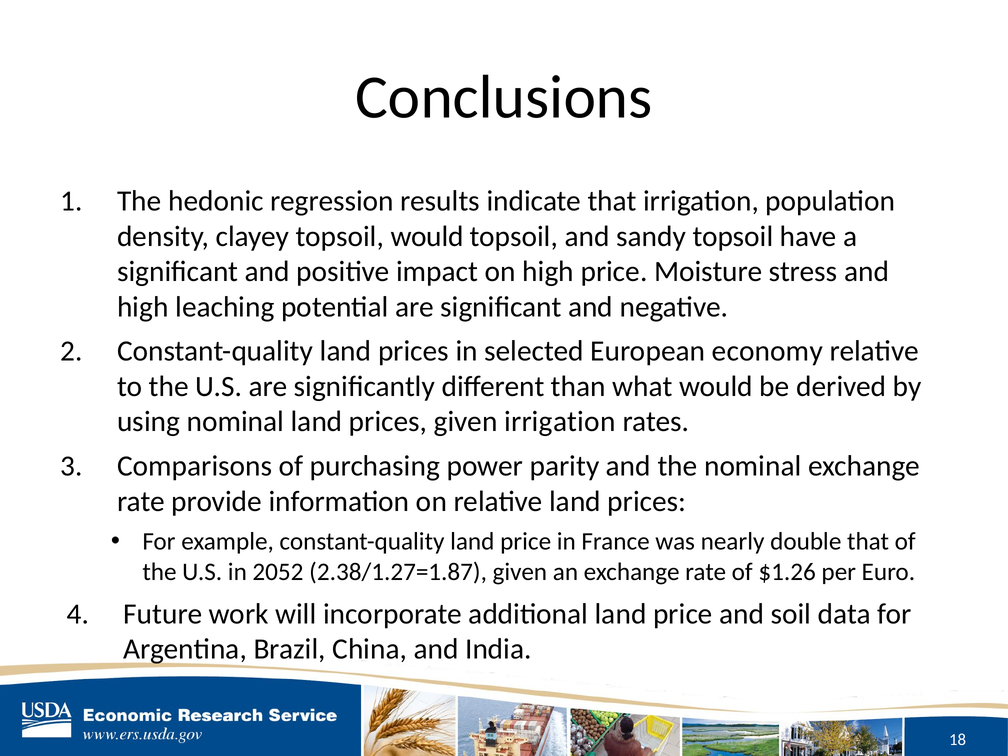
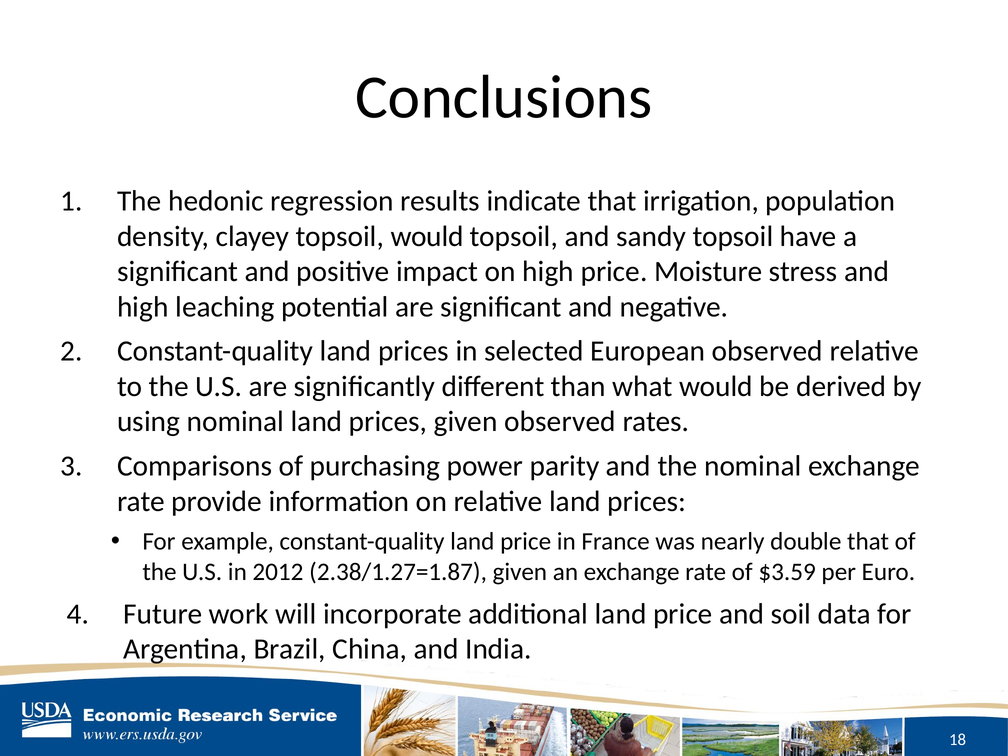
European economy: economy -> observed
given irrigation: irrigation -> observed
2052: 2052 -> 2012
$1.26: $1.26 -> $3.59
